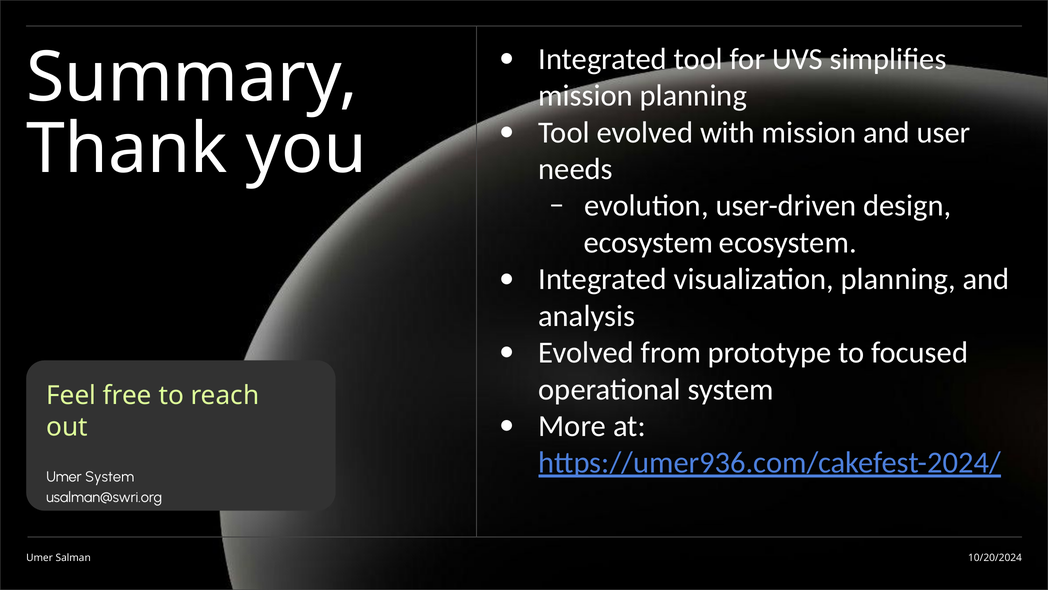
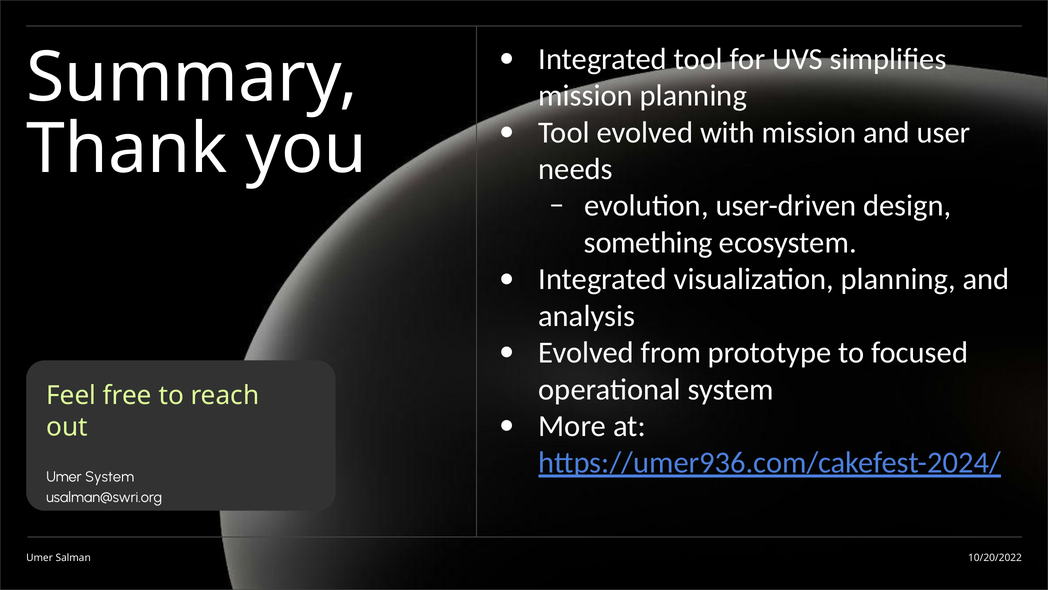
ecosystem at (648, 242): ecosystem -> something
10/20/2024: 10/20/2024 -> 10/20/2022
